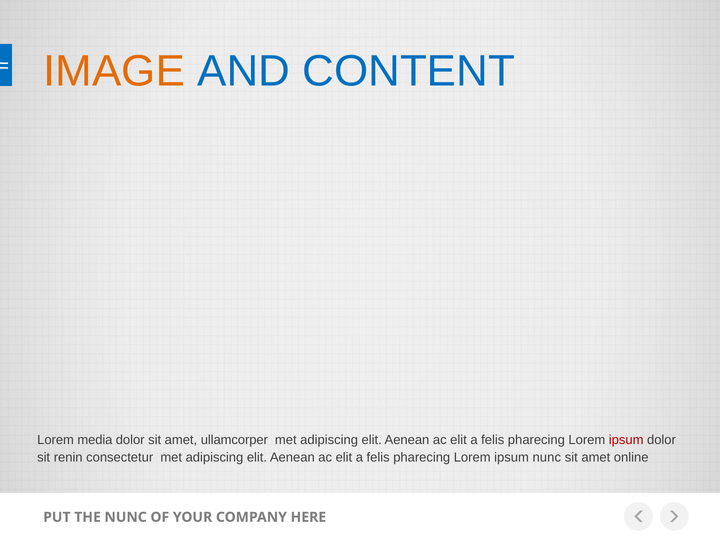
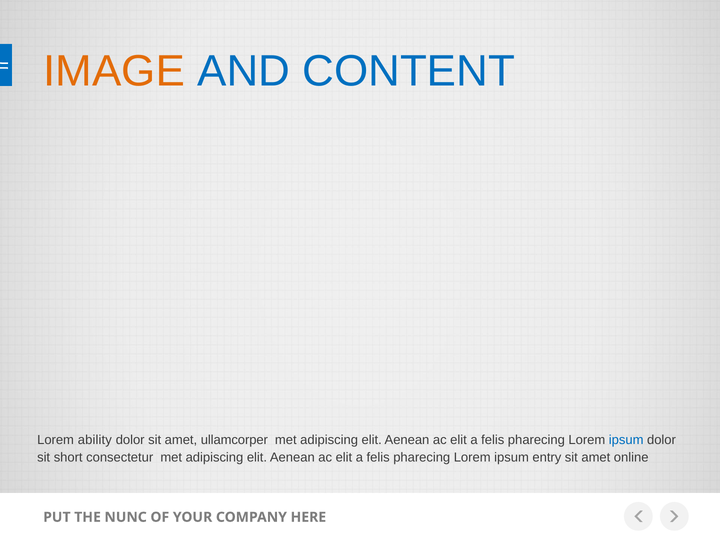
media: media -> ability
ipsum at (626, 440) colour: red -> blue
renin: renin -> short
ipsum nunc: nunc -> entry
